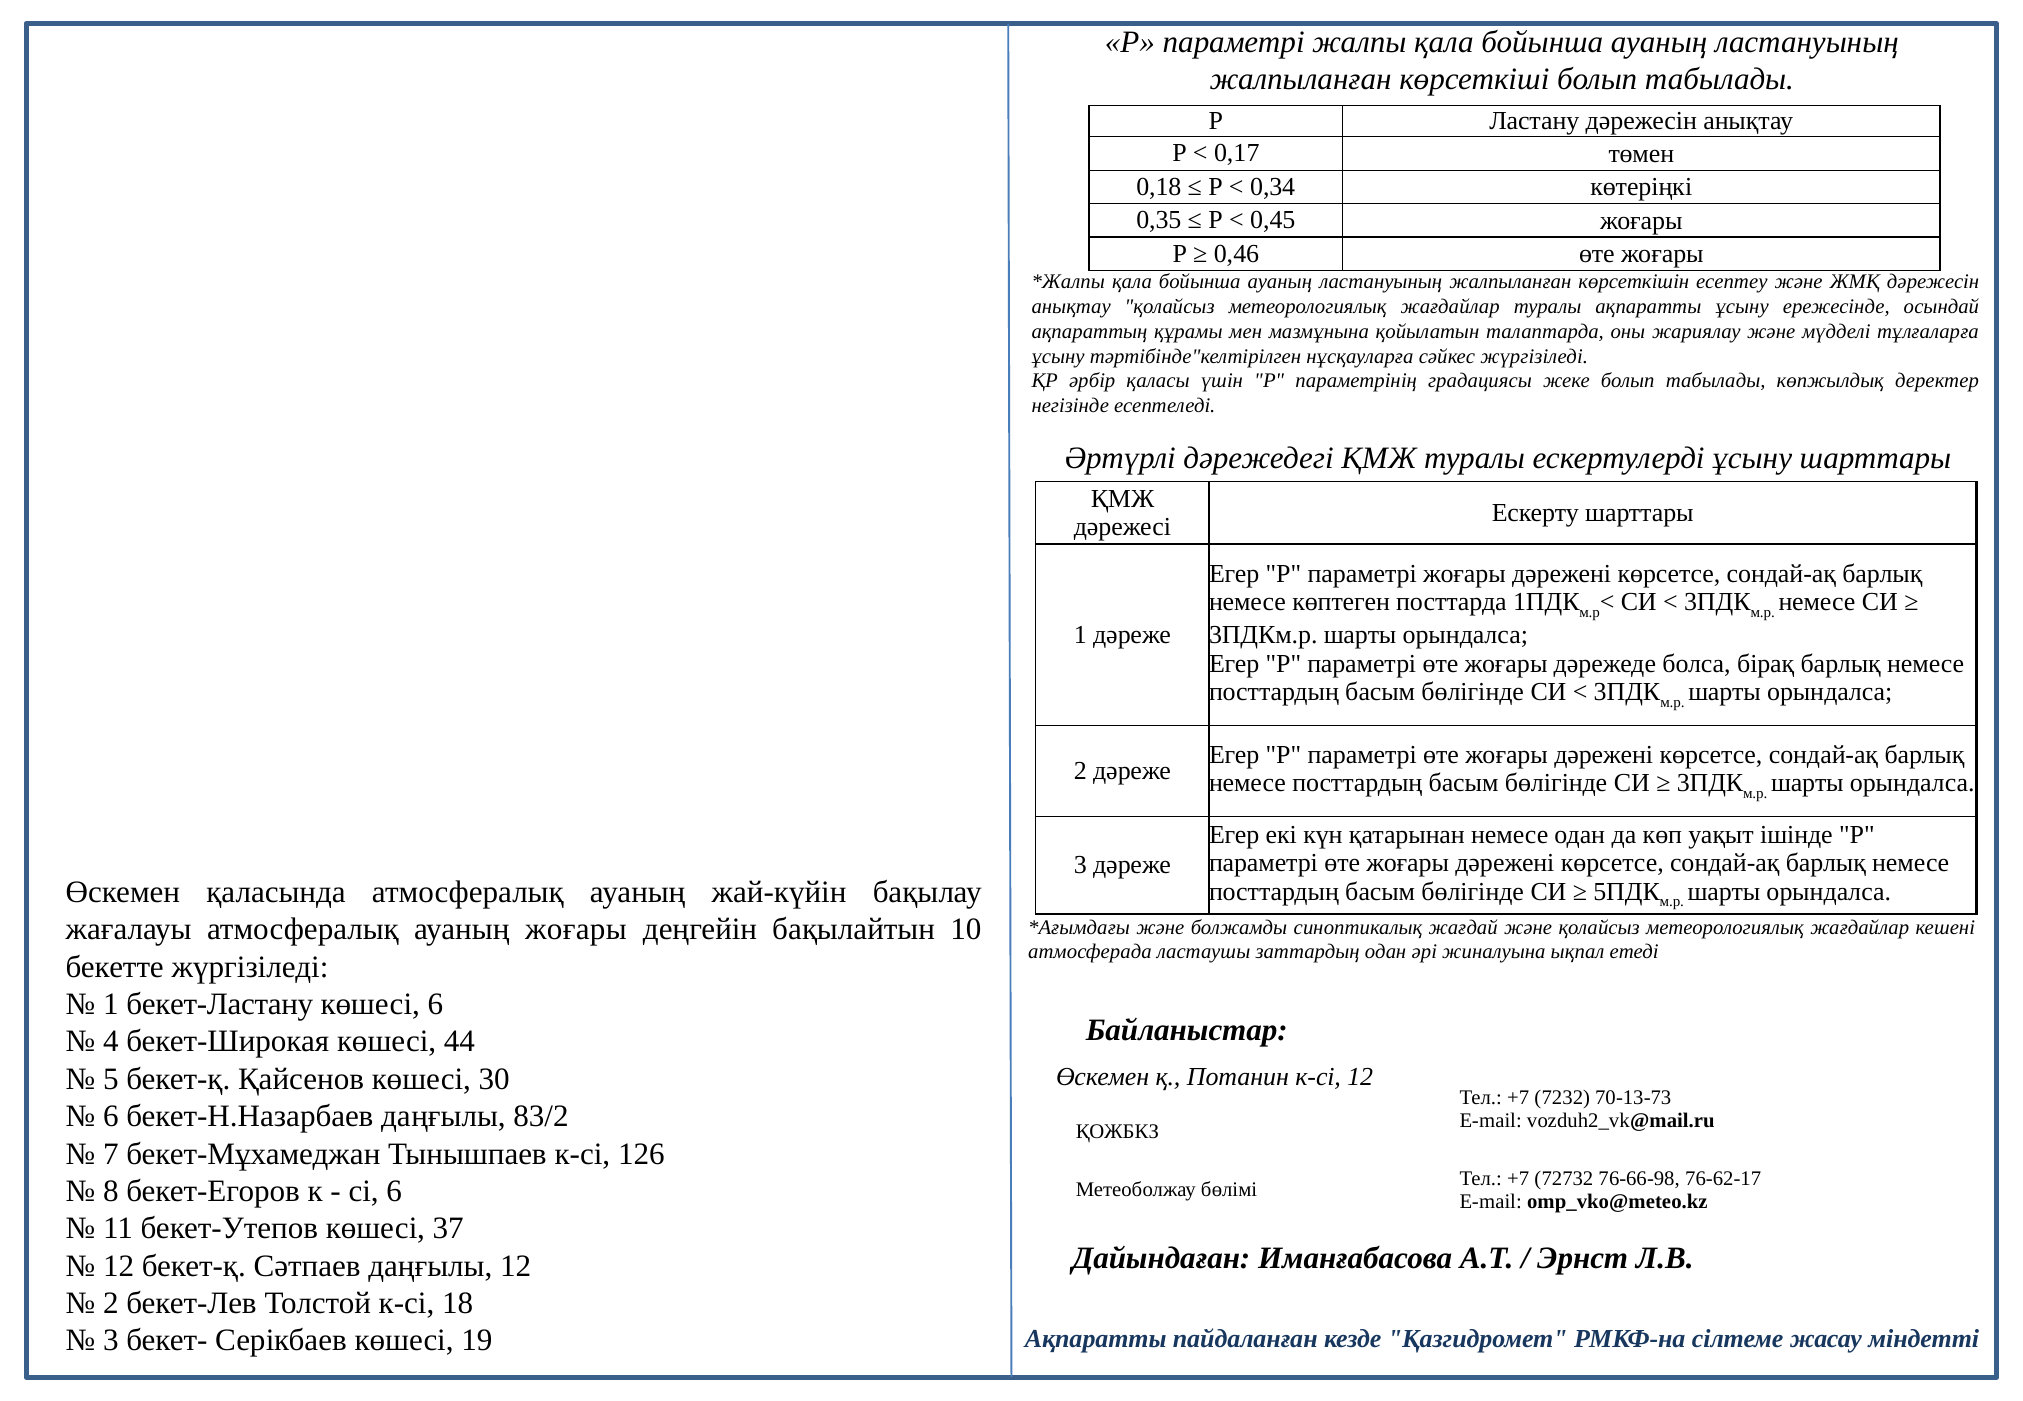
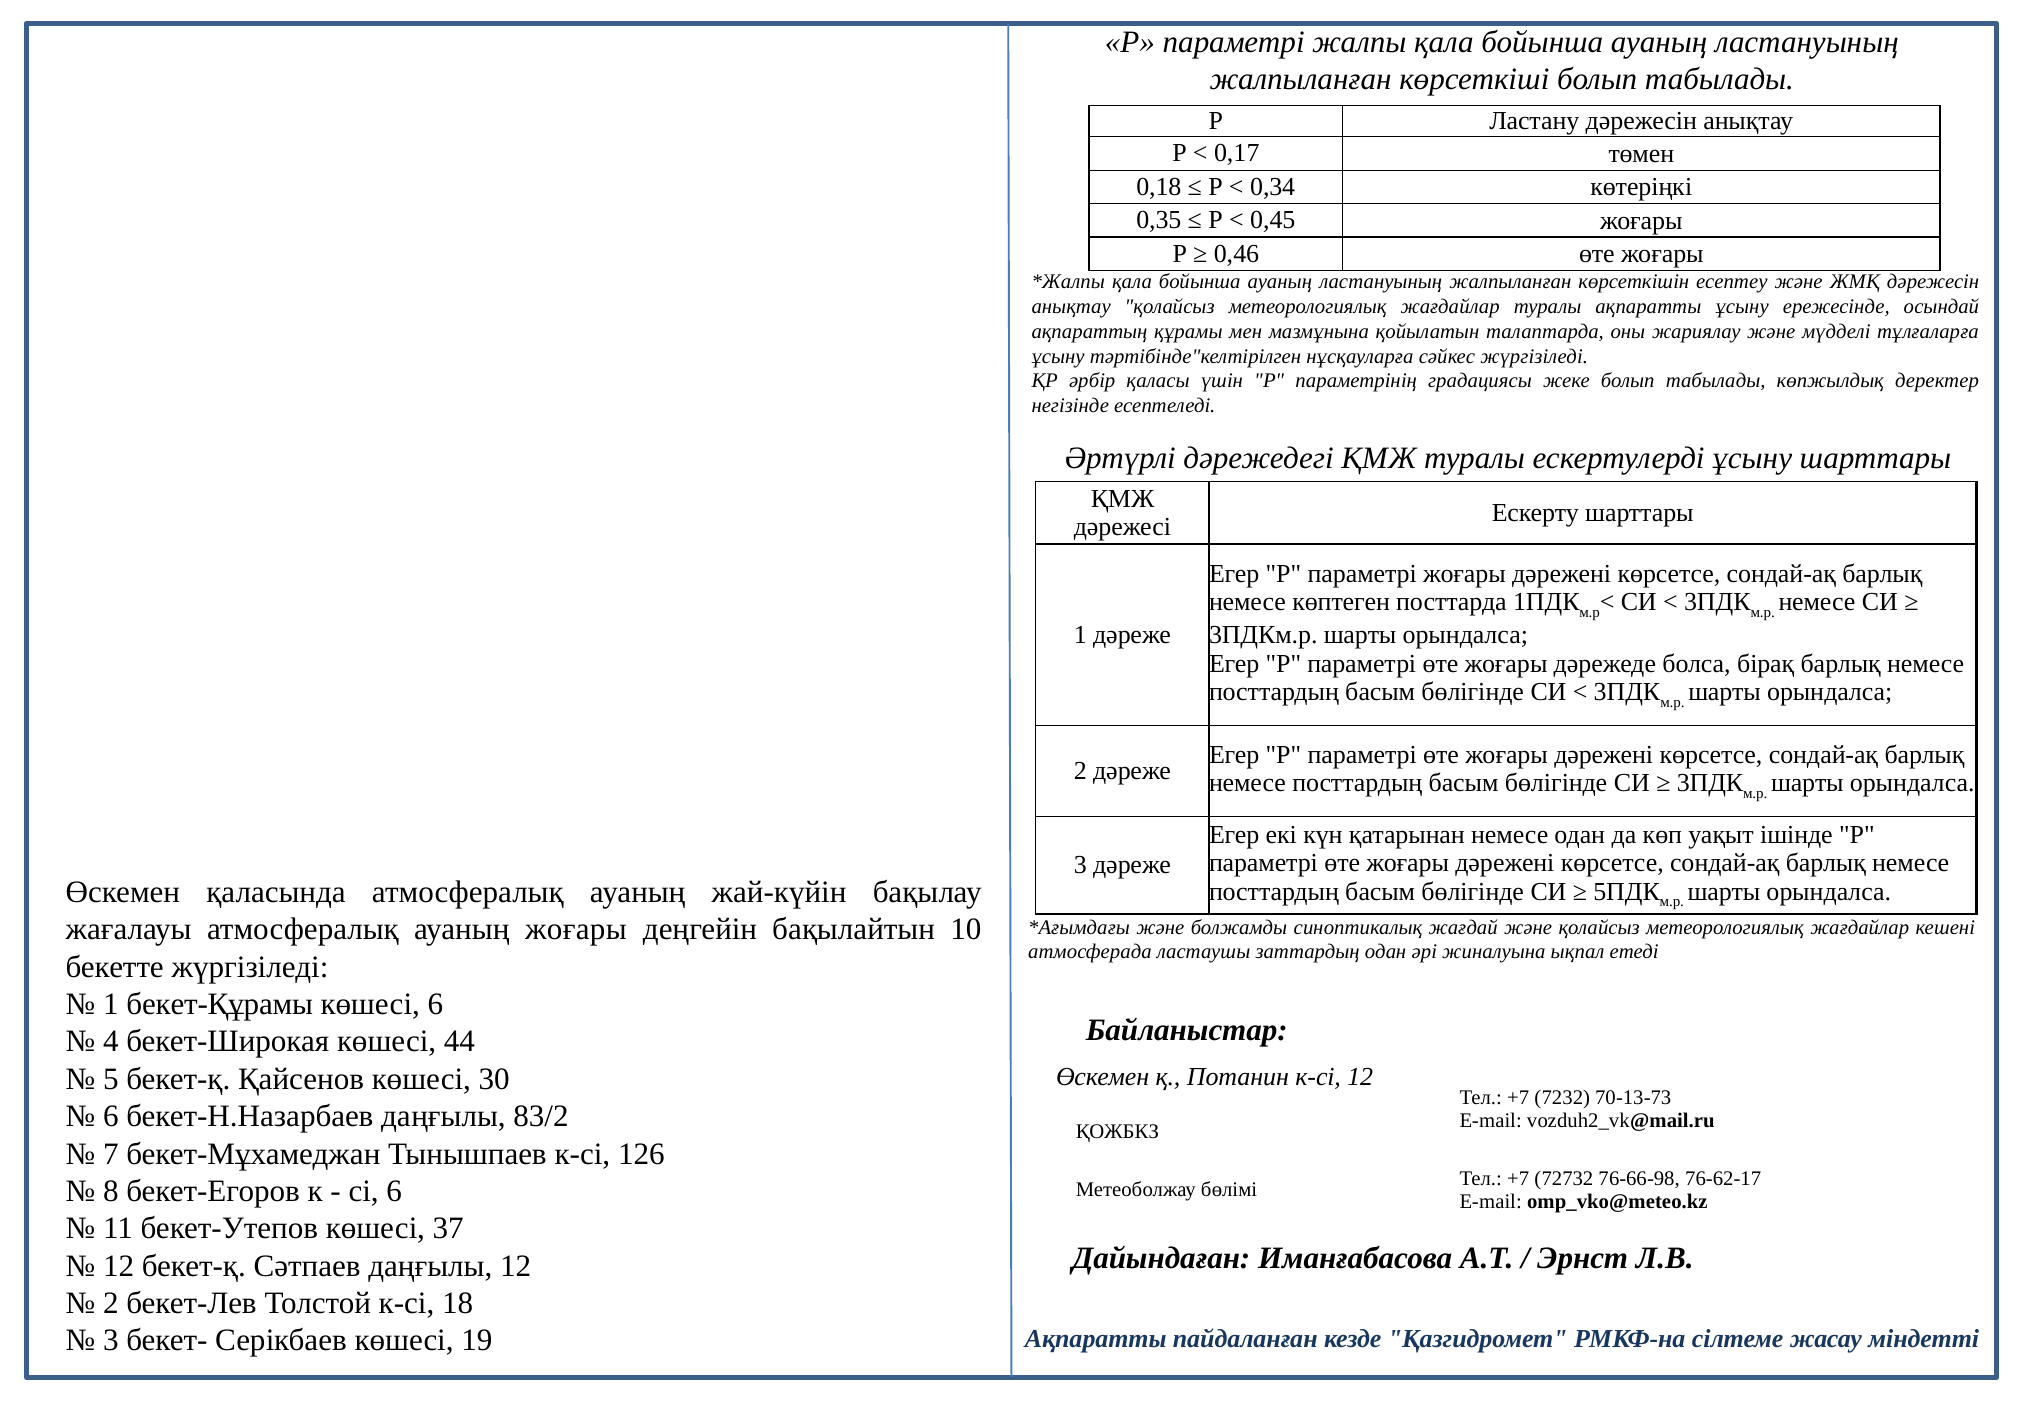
бекет-Ластану: бекет-Ластану -> бекет-Құрамы
